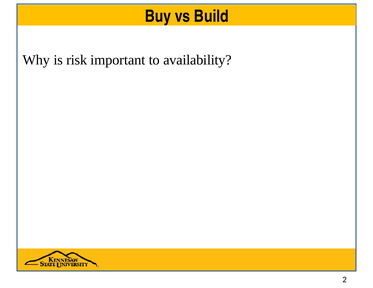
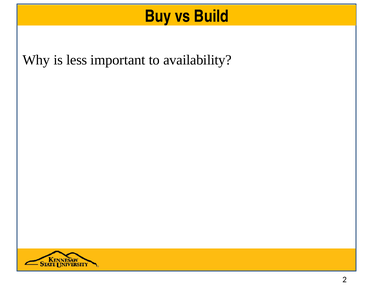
risk: risk -> less
